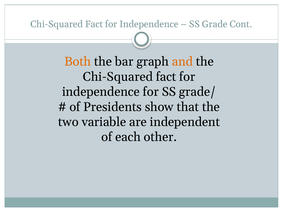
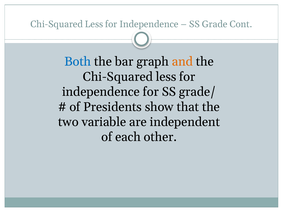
Fact at (94, 24): Fact -> Less
Both colour: orange -> blue
fact at (166, 77): fact -> less
